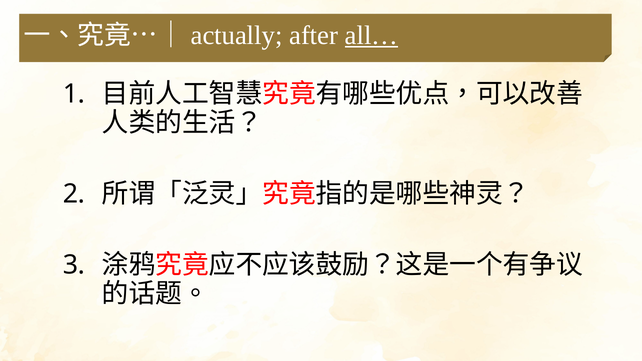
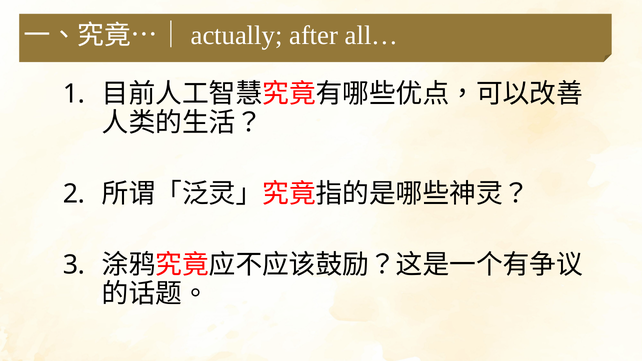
all… underline: present -> none
